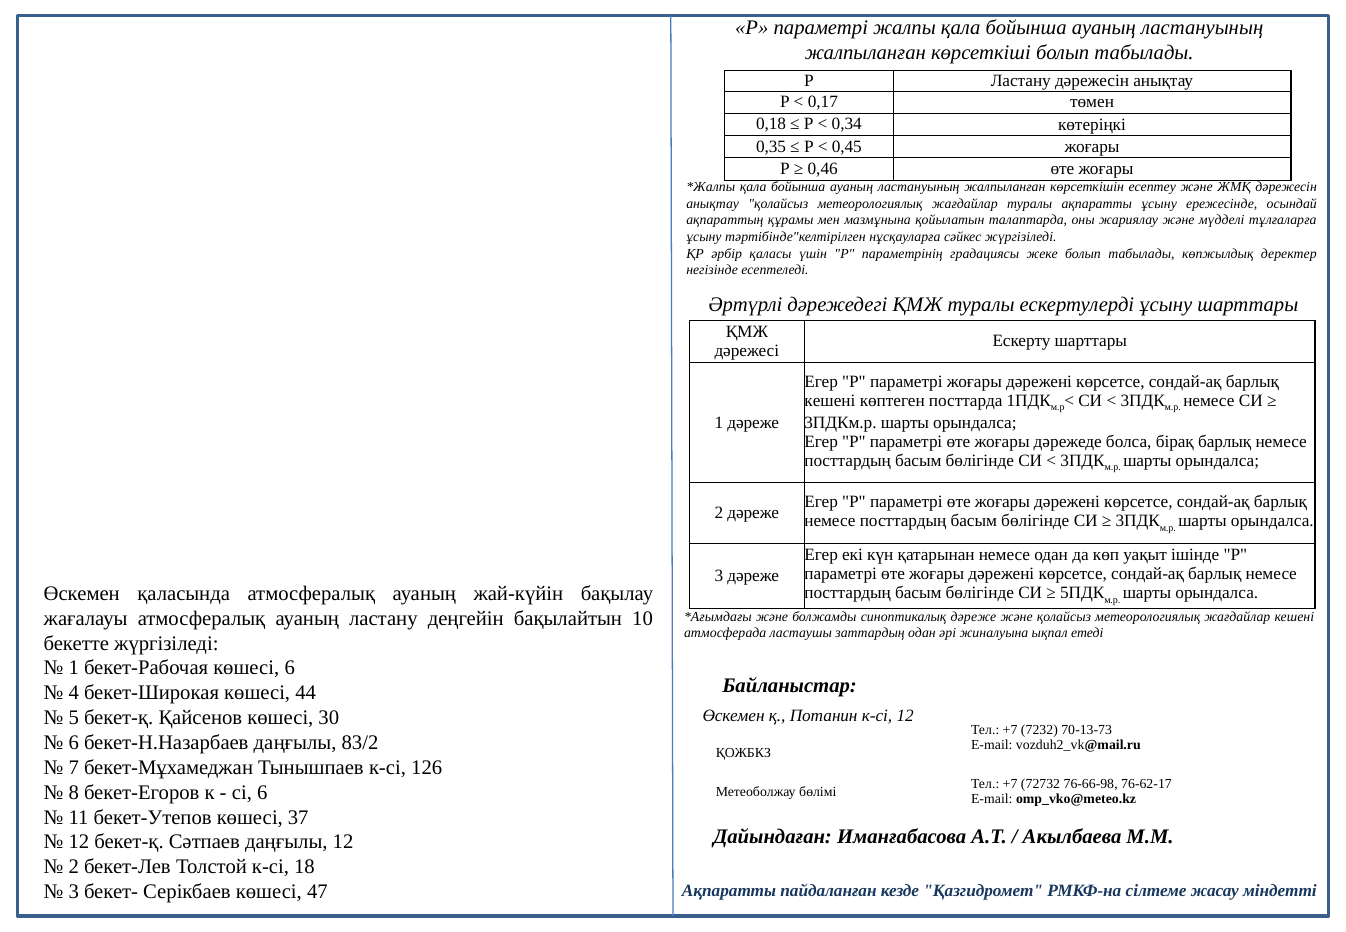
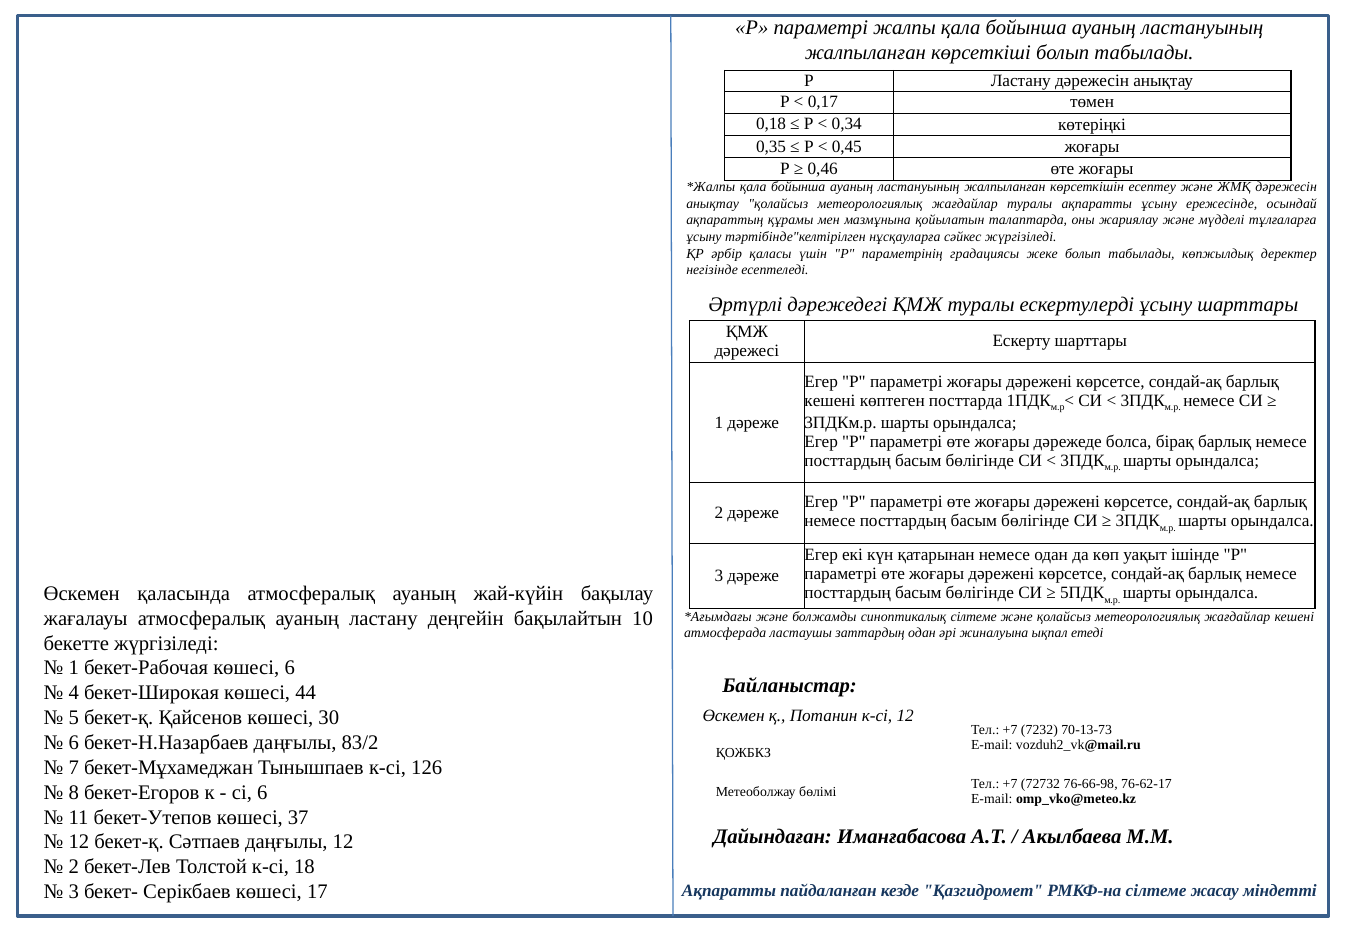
синоптикалық дәреже: дәреже -> сілтеме
47: 47 -> 17
